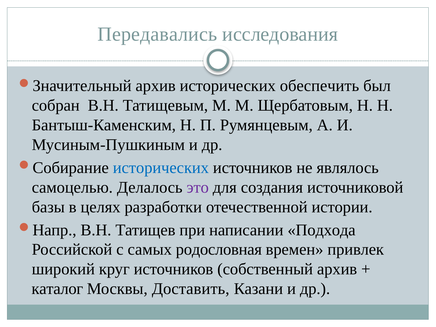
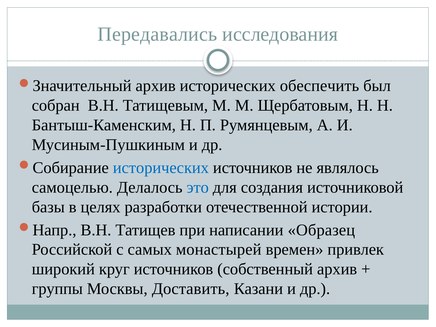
это colour: purple -> blue
Подхода: Подхода -> Образец
родословная: родословная -> монастырей
каталог: каталог -> группы
